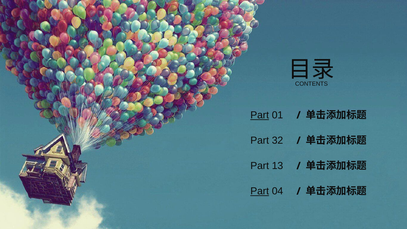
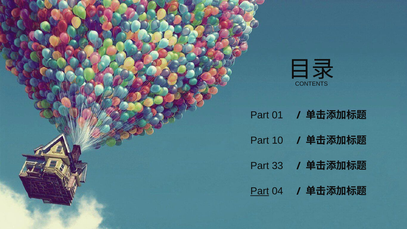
Part at (260, 115) underline: present -> none
32: 32 -> 10
13: 13 -> 33
